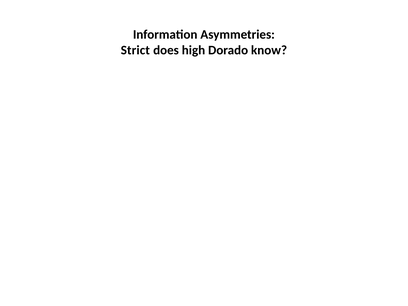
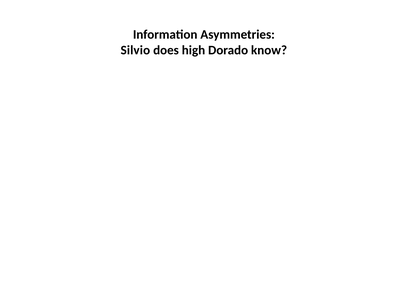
Strict: Strict -> Silvio
